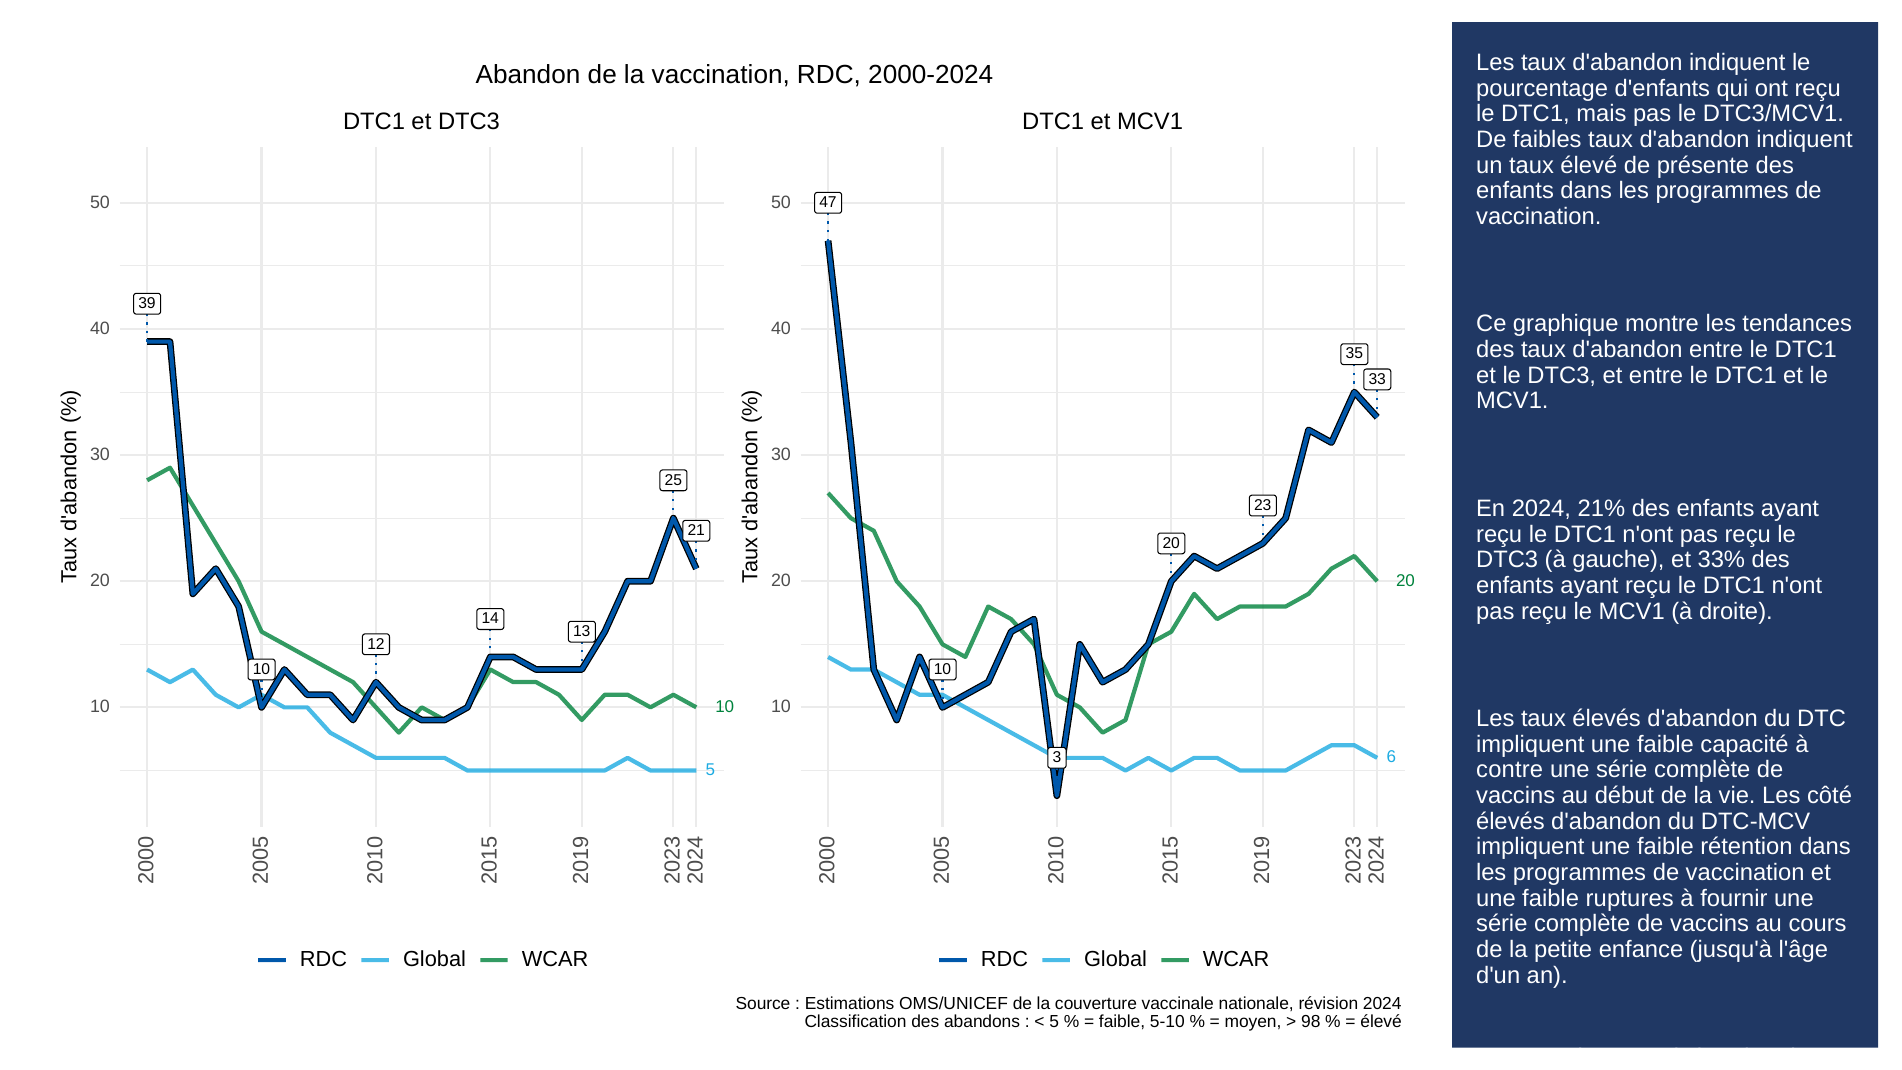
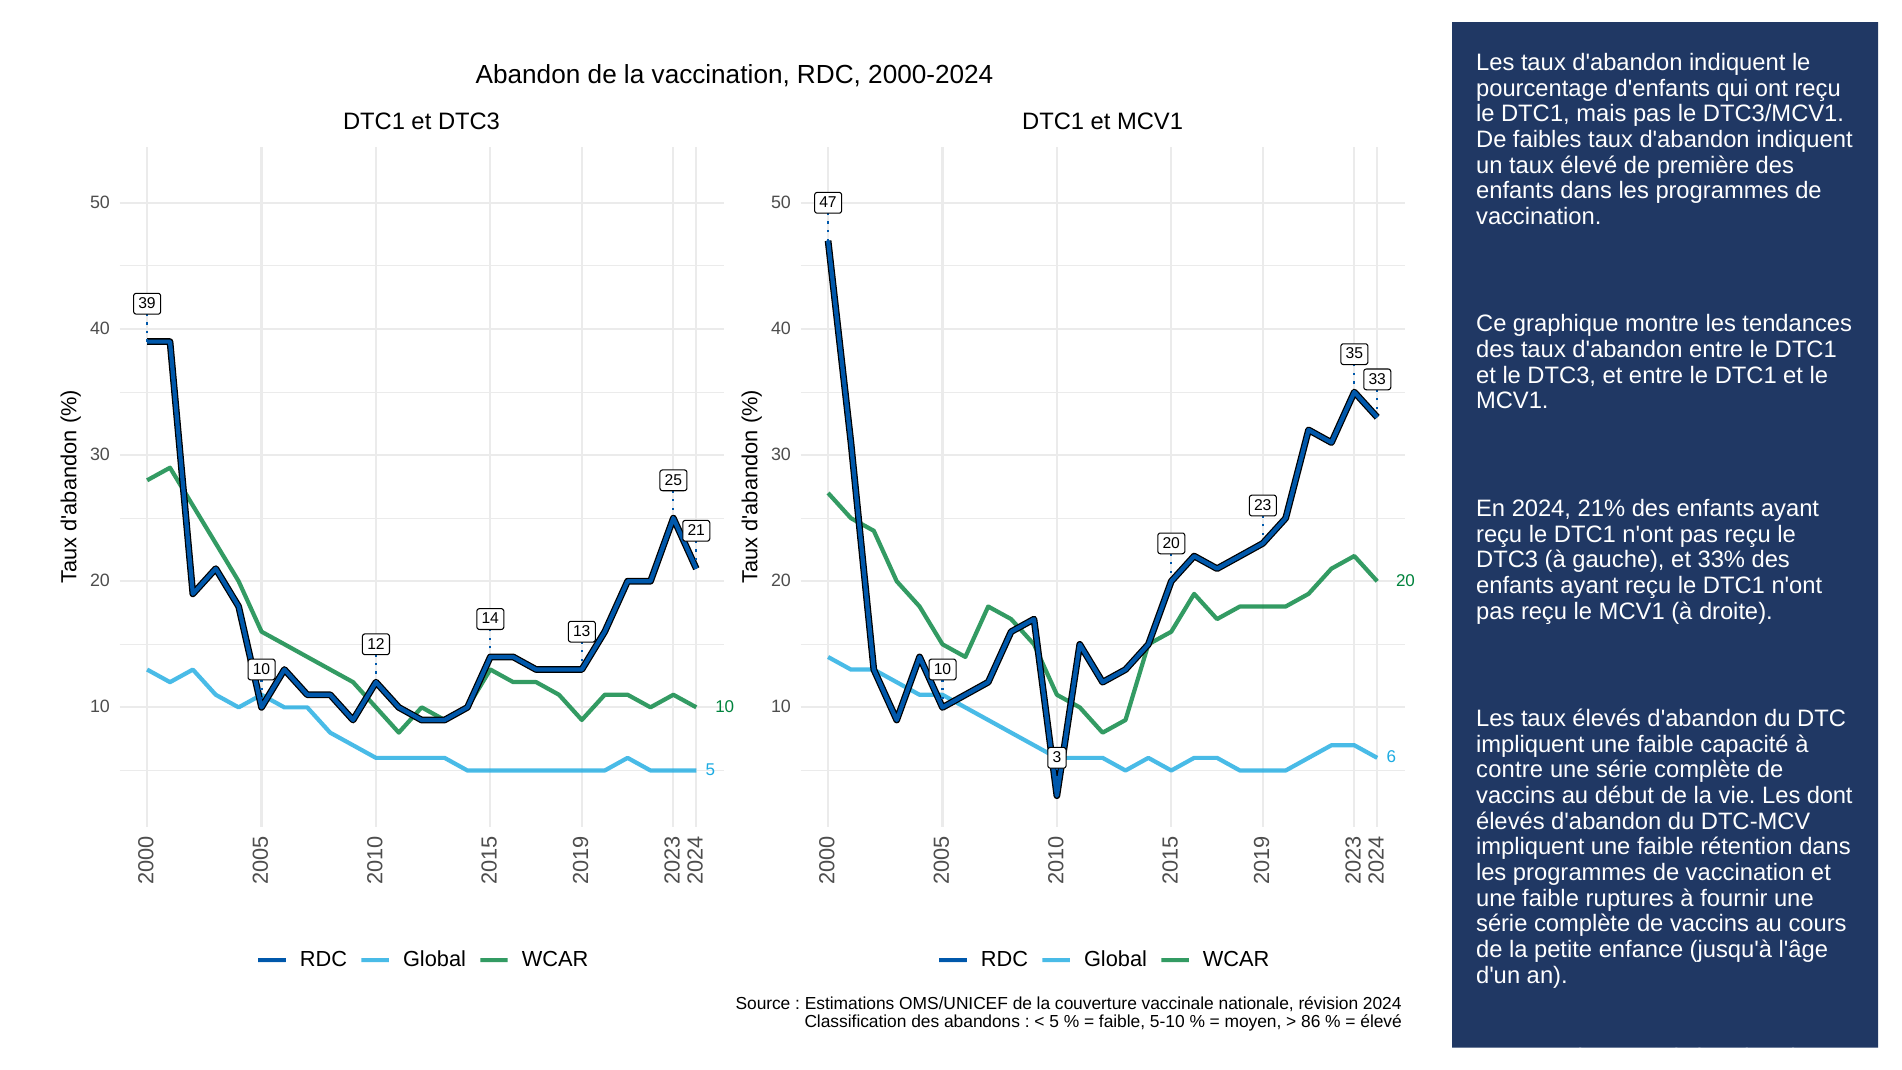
présente: présente -> première
côté: côté -> dont
98: 98 -> 86
